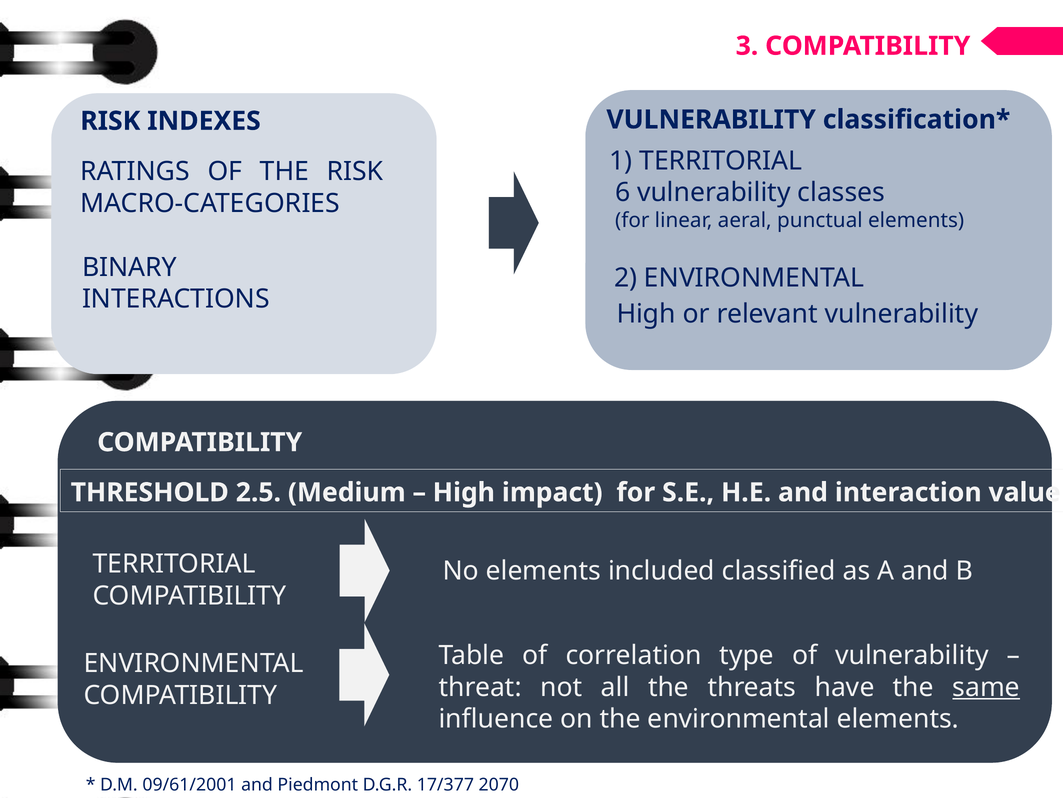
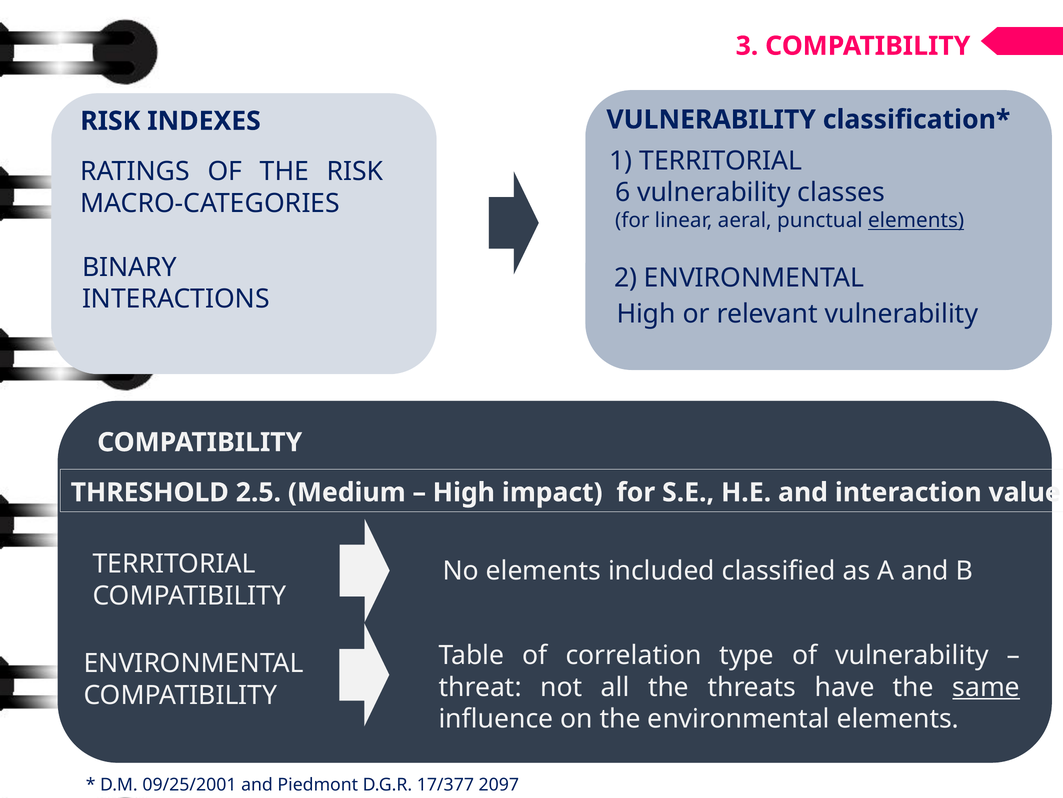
elements at (916, 220) underline: none -> present
09/61/2001: 09/61/2001 -> 09/25/2001
2070: 2070 -> 2097
